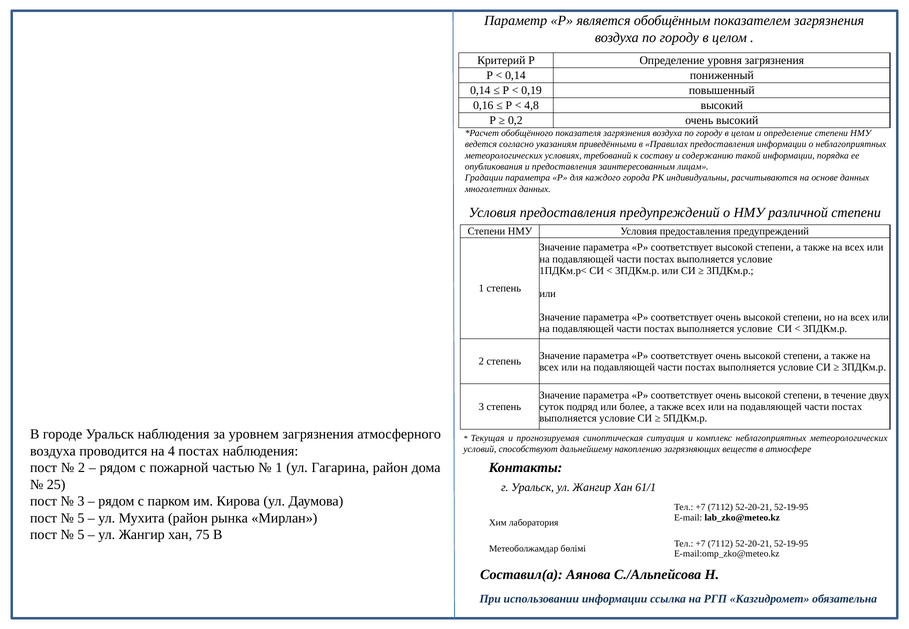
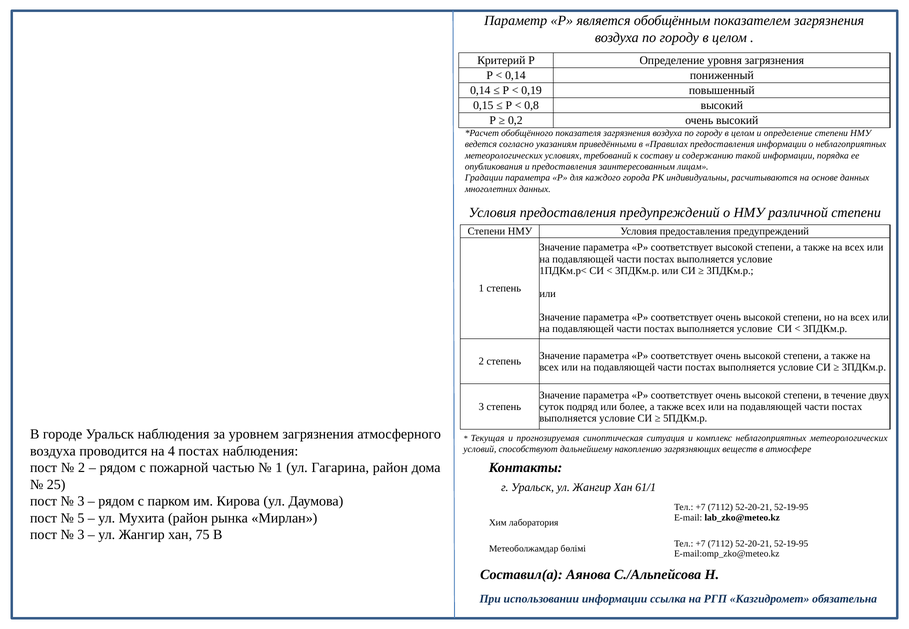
0,16: 0,16 -> 0,15
4,8: 4,8 -> 0,8
5 at (81, 535): 5 -> 3
